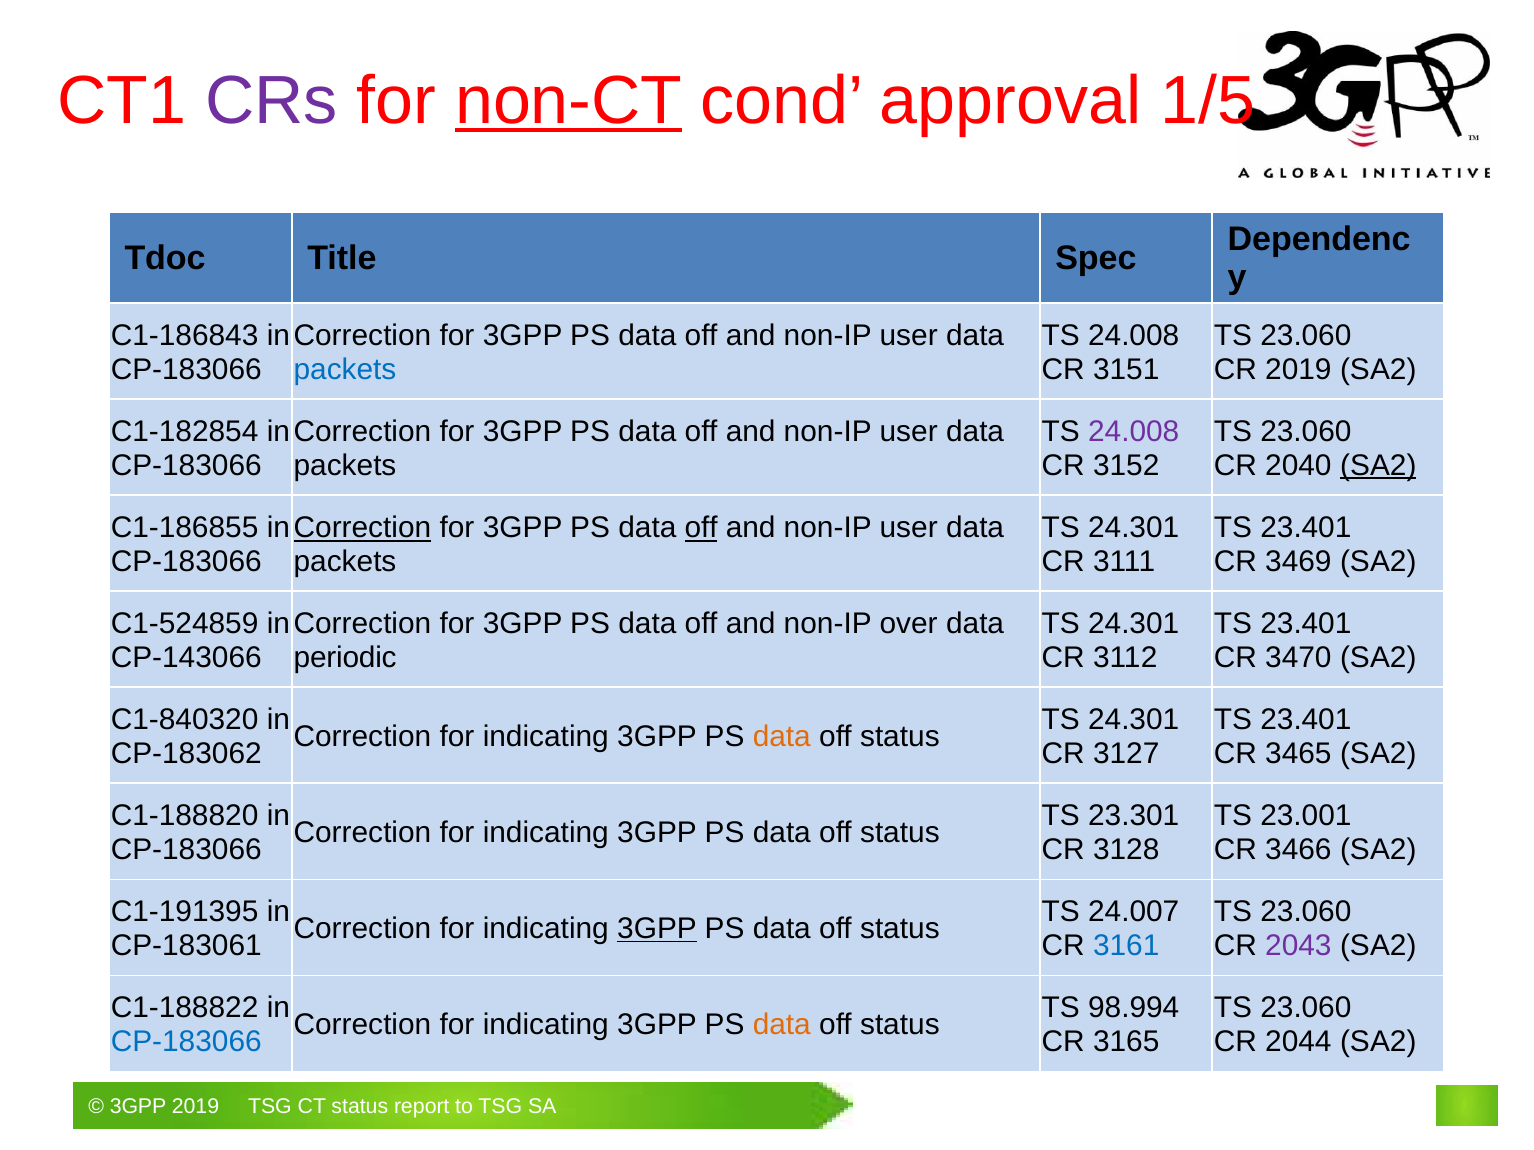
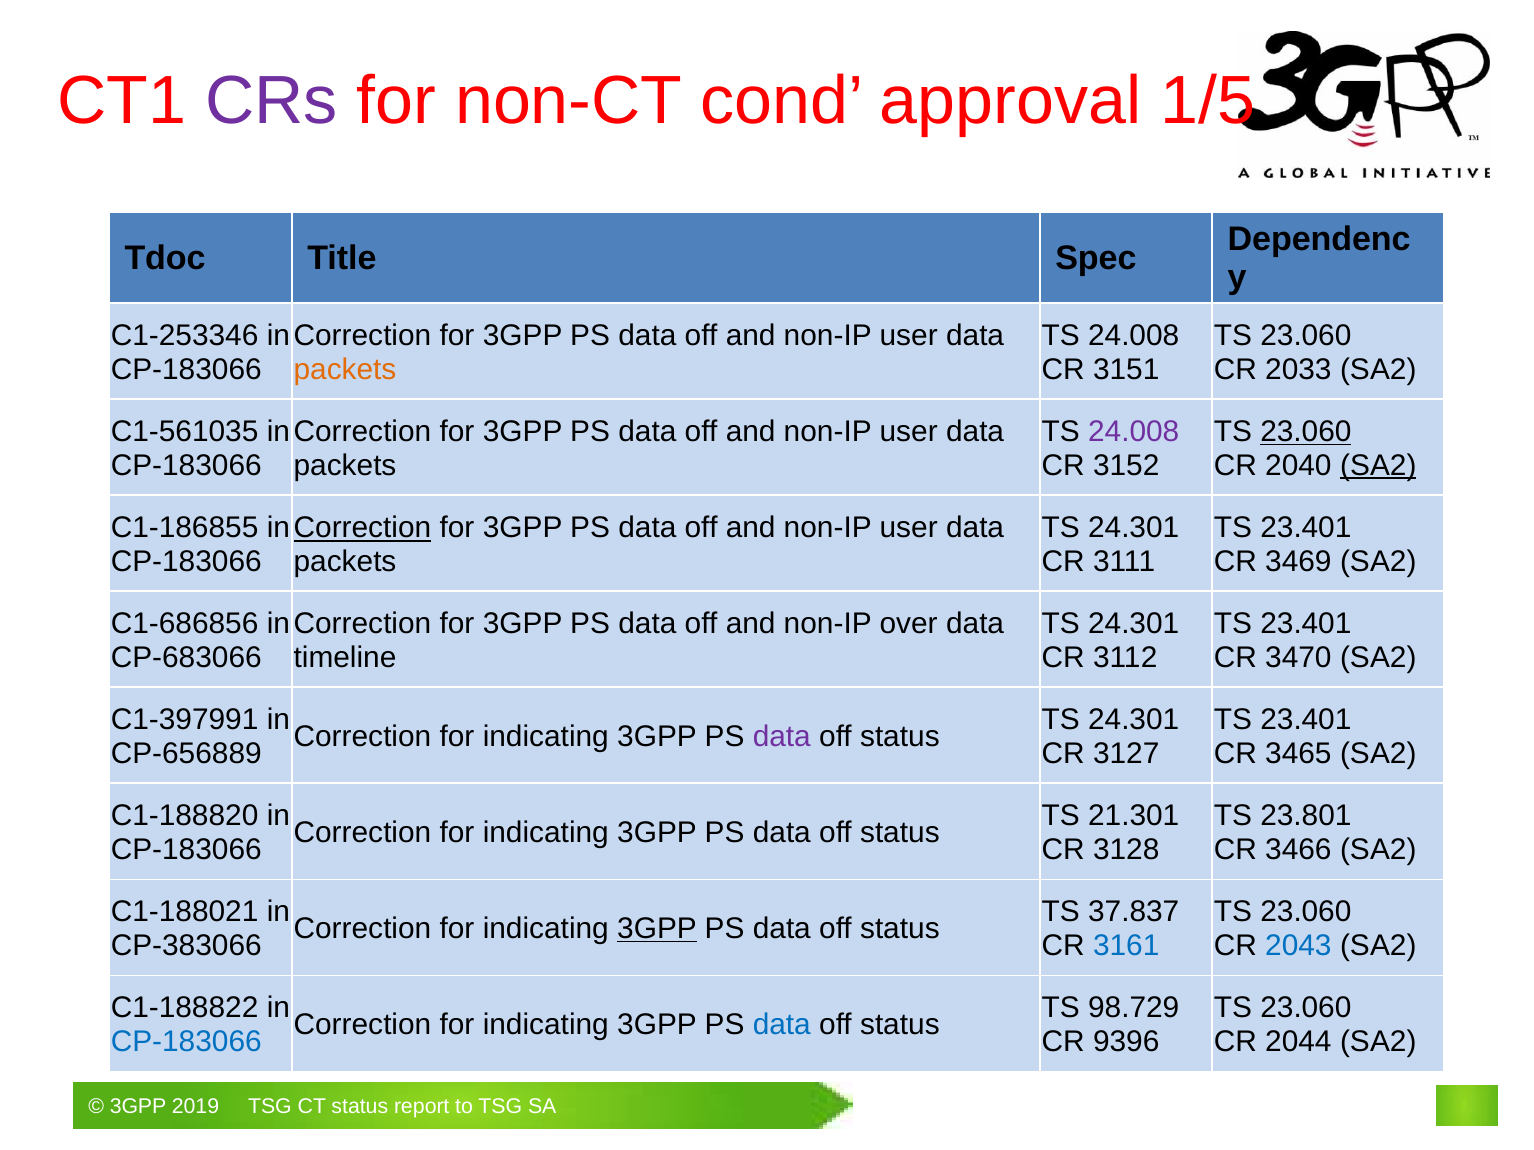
non-CT underline: present -> none
C1-186843: C1-186843 -> C1-253346
packets at (345, 369) colour: blue -> orange
CR 2019: 2019 -> 2033
C1-182854: C1-182854 -> C1-561035
23.060 at (1306, 432) underline: none -> present
off at (701, 528) underline: present -> none
C1-524859: C1-524859 -> C1-686856
CP-143066: CP-143066 -> CP-683066
periodic: periodic -> timeline
C1-840320: C1-840320 -> C1-397991
data at (782, 737) colour: orange -> purple
CP-183062: CP-183062 -> CP-656889
23.301: 23.301 -> 21.301
23.001: 23.001 -> 23.801
C1-191395: C1-191395 -> C1-188021
24.007: 24.007 -> 37.837
CP-183061: CP-183061 -> CP-383066
2043 colour: purple -> blue
98.994: 98.994 -> 98.729
data at (782, 1025) colour: orange -> blue
3165: 3165 -> 9396
